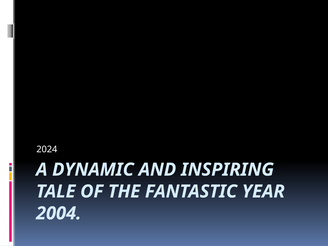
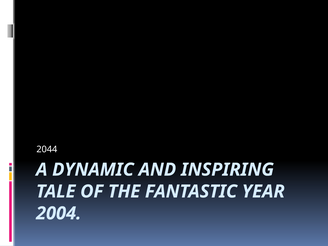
2024: 2024 -> 2044
